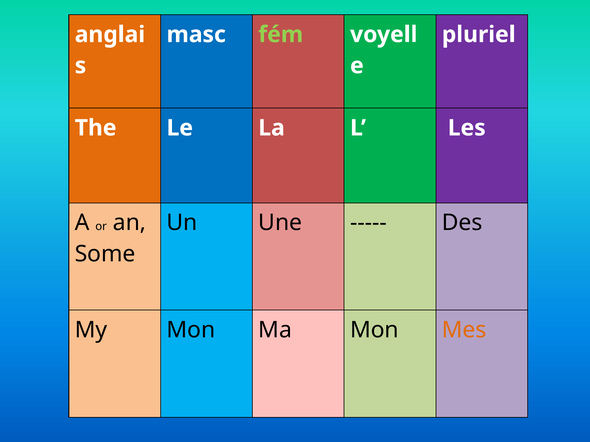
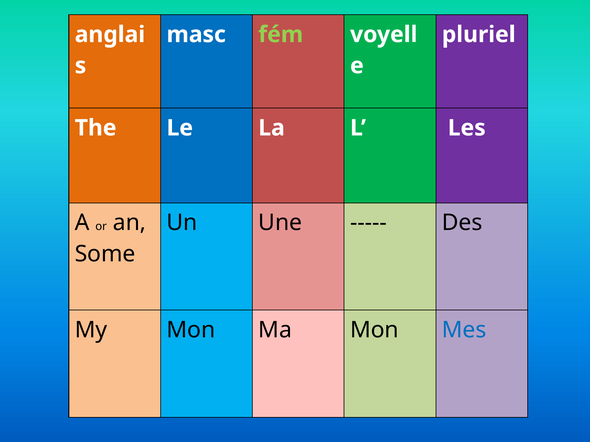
Mes colour: orange -> blue
